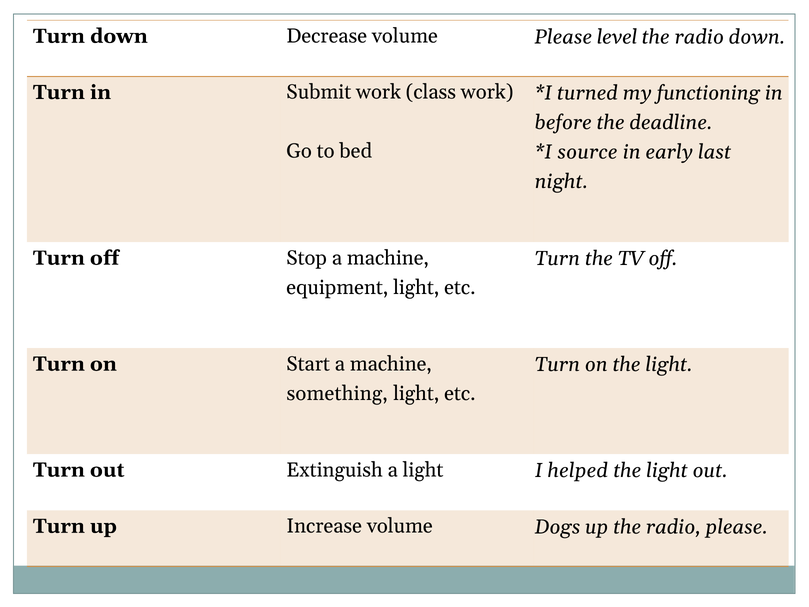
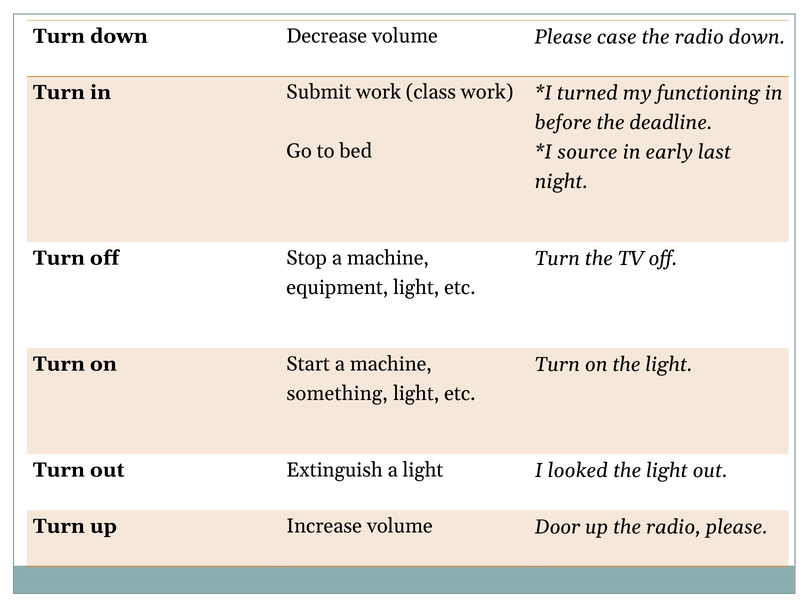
level: level -> case
helped: helped -> looked
Dogs: Dogs -> Door
